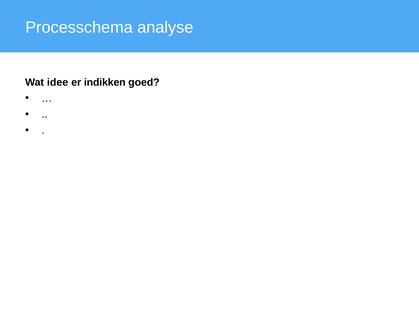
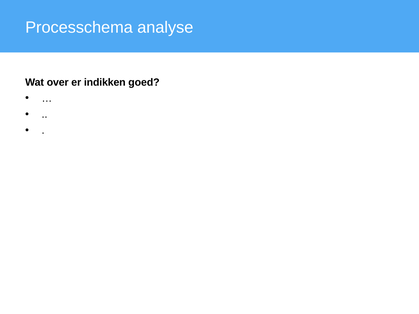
idee: idee -> over
